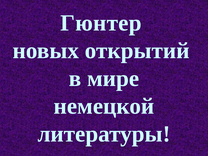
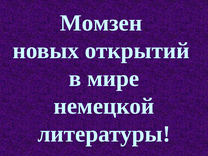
Гюнтер: Гюнтер -> Момзен
